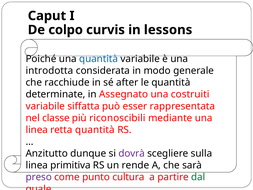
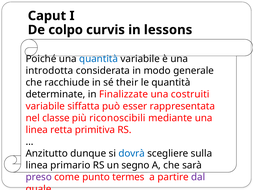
after: after -> their
Assegnato: Assegnato -> Finalizzate
retta quantità: quantità -> primitiva
dovrà colour: purple -> blue
primitiva: primitiva -> primario
rende: rende -> segno
cultura: cultura -> termes
dal colour: green -> purple
